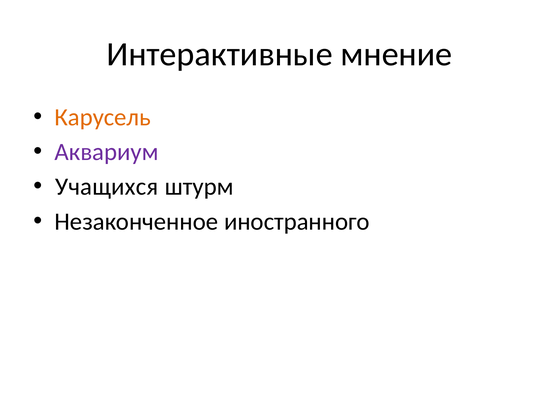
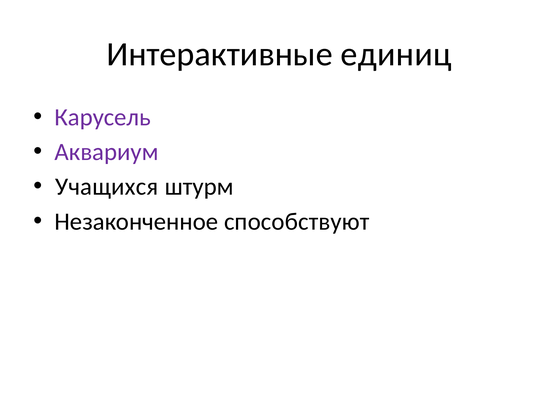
мнение: мнение -> единиц
Карусель colour: orange -> purple
иностранного: иностранного -> способствуют
